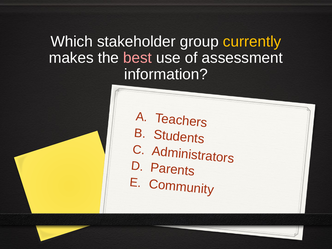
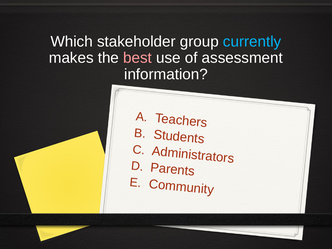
currently colour: yellow -> light blue
